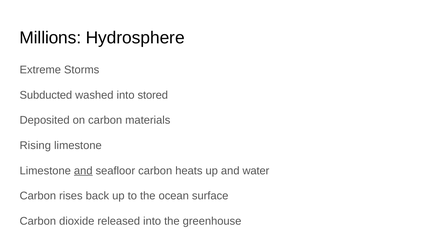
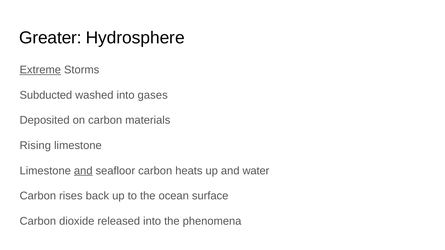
Millions: Millions -> Greater
Extreme underline: none -> present
stored: stored -> gases
greenhouse: greenhouse -> phenomena
